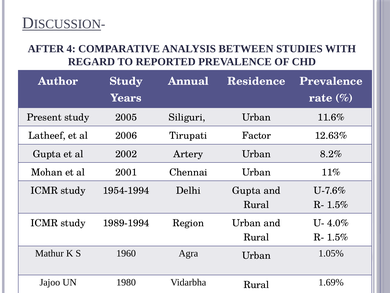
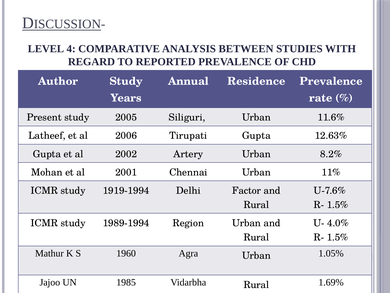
AFTER: AFTER -> LEVEL
Tirupati Factor: Factor -> Gupta
1954-1994: 1954-1994 -> 1919-1994
Delhi Gupta: Gupta -> Factor
1980: 1980 -> 1985
